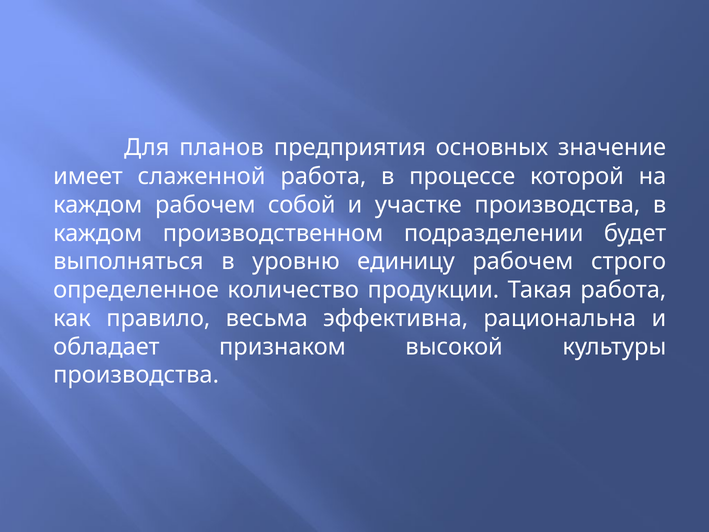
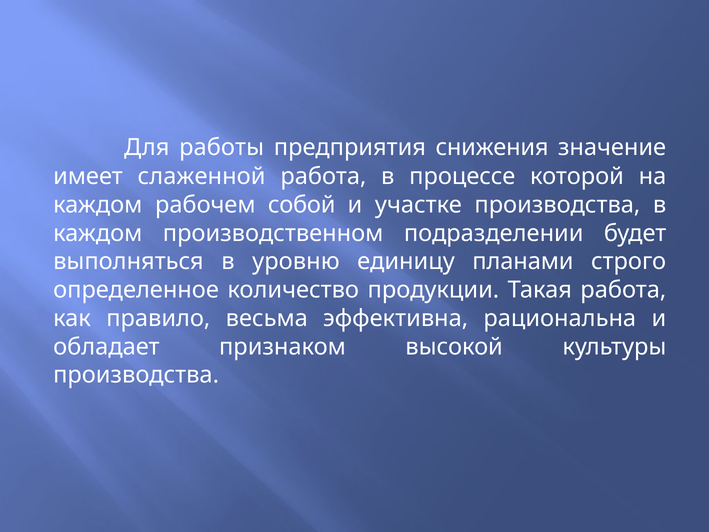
планов: планов -> работы
основных: основных -> снижения
единицу рабочем: рабочем -> планами
